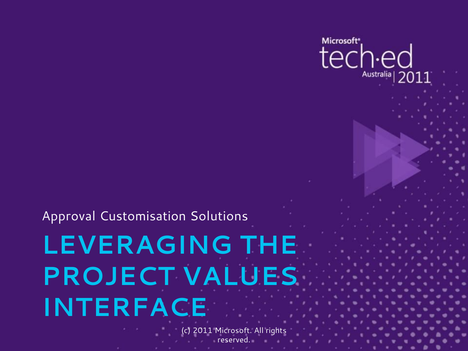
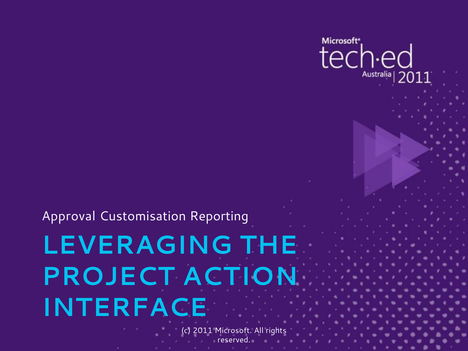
Solutions: Solutions -> Reporting
VALUES: VALUES -> ACTION
